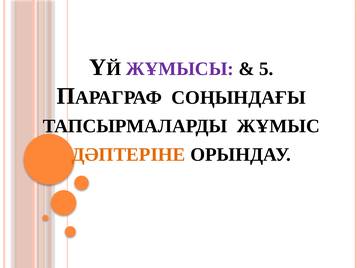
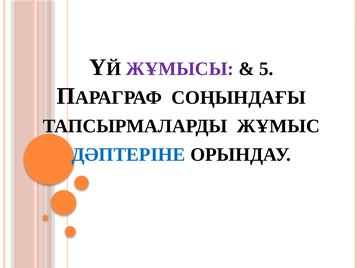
ДӘПТЕРІНЕ colour: orange -> blue
